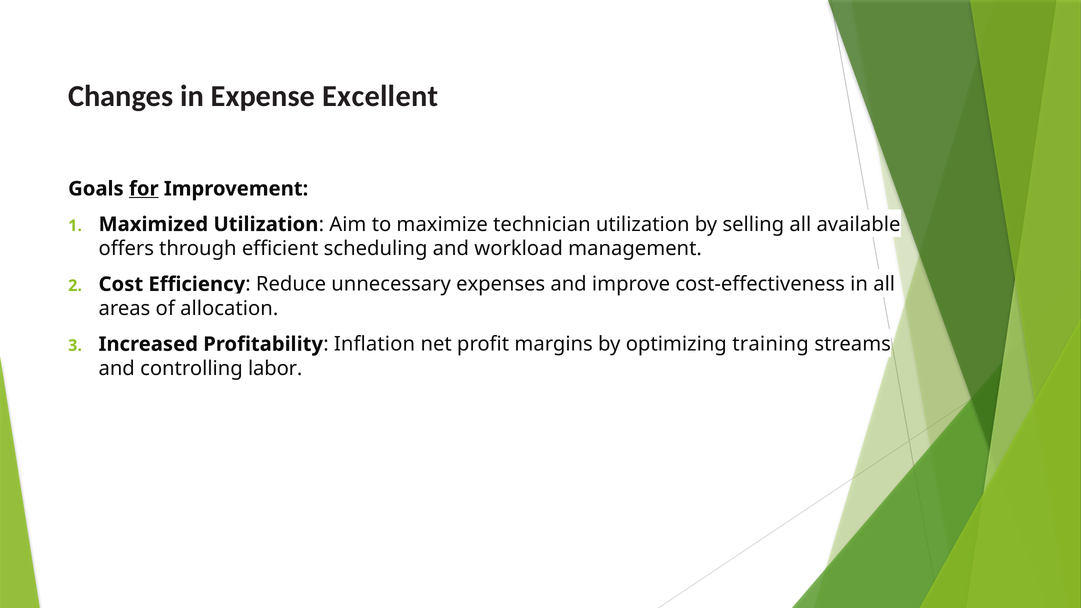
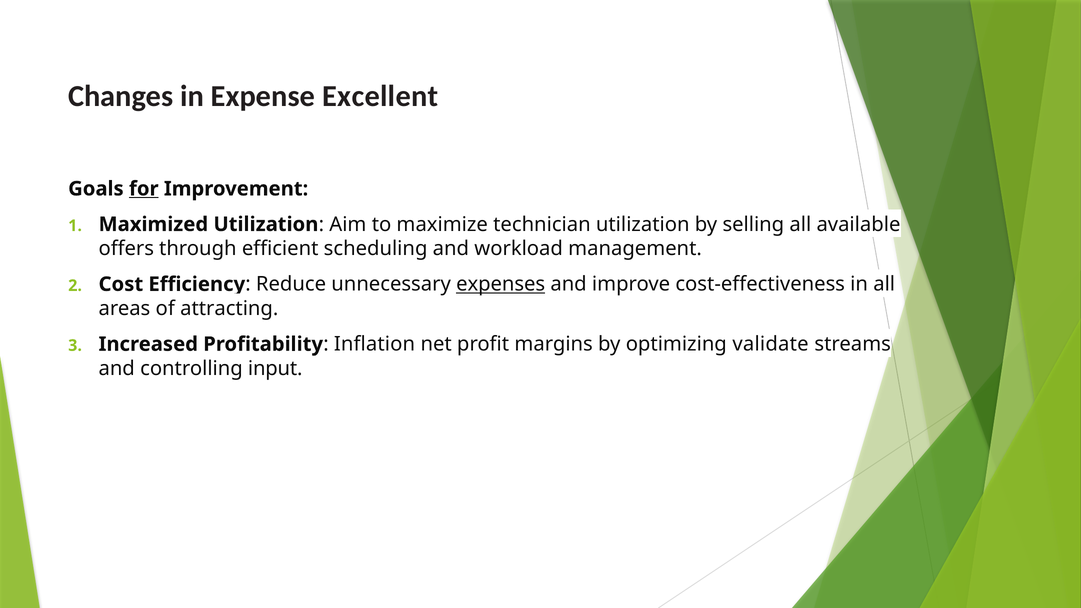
expenses underline: none -> present
allocation: allocation -> attracting
training: training -> validate
labor: labor -> input
